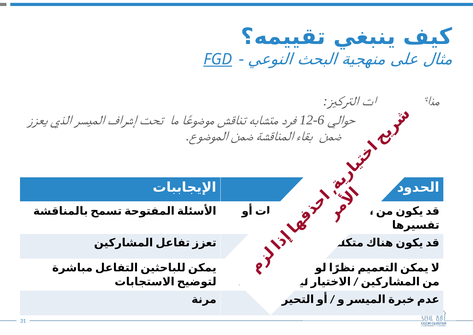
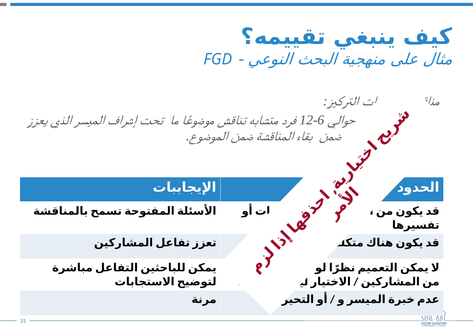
FGD underline: present -> none
